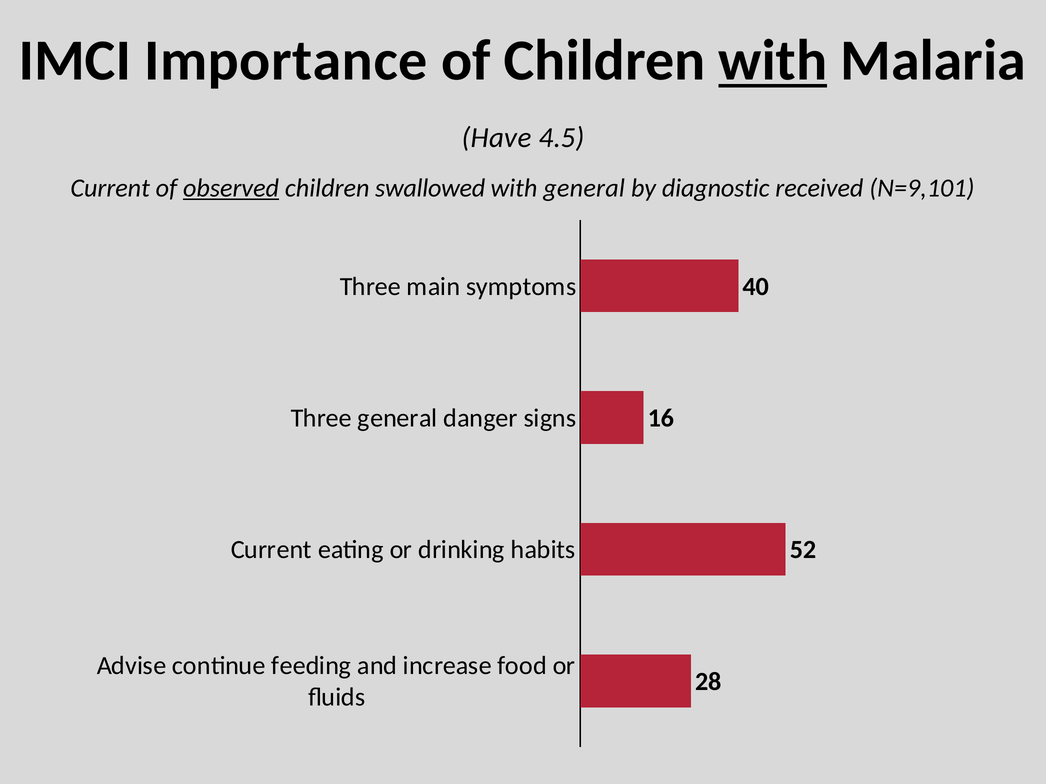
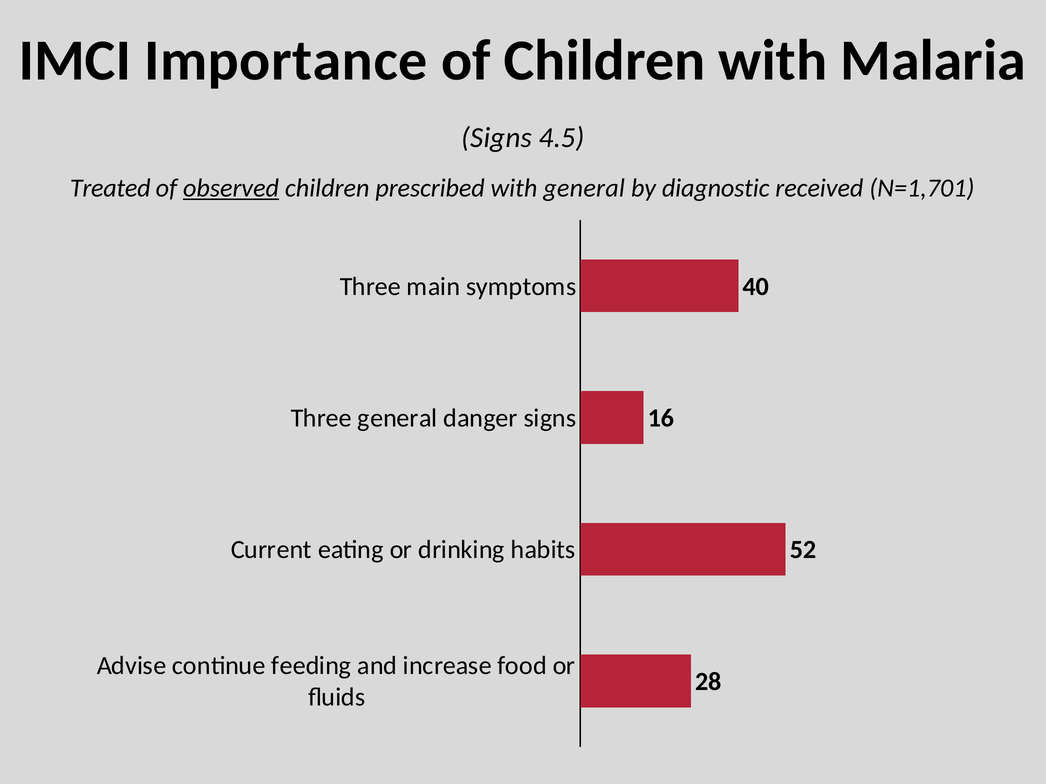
with at (773, 61) underline: present -> none
Have at (497, 138): Have -> Signs
Current at (110, 188): Current -> Treated
swallowed: swallowed -> prescribed
N=9,101: N=9,101 -> N=1,701
